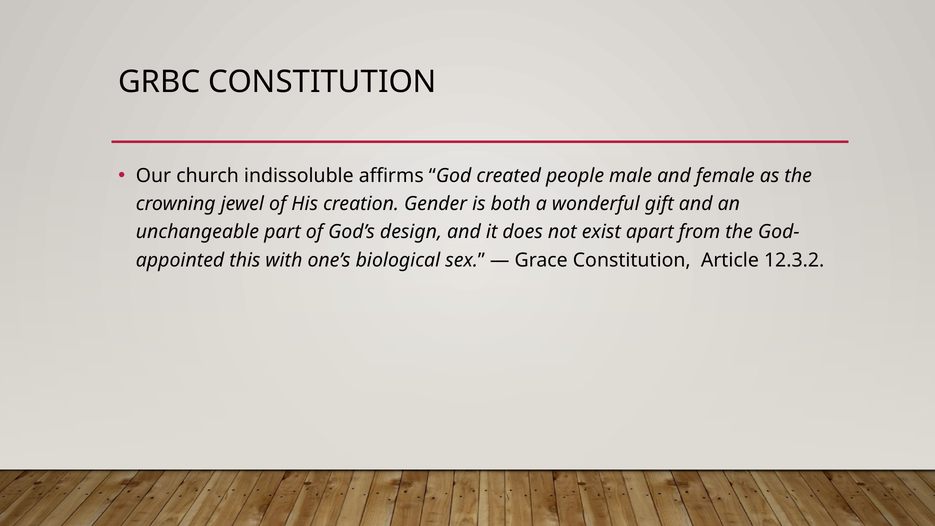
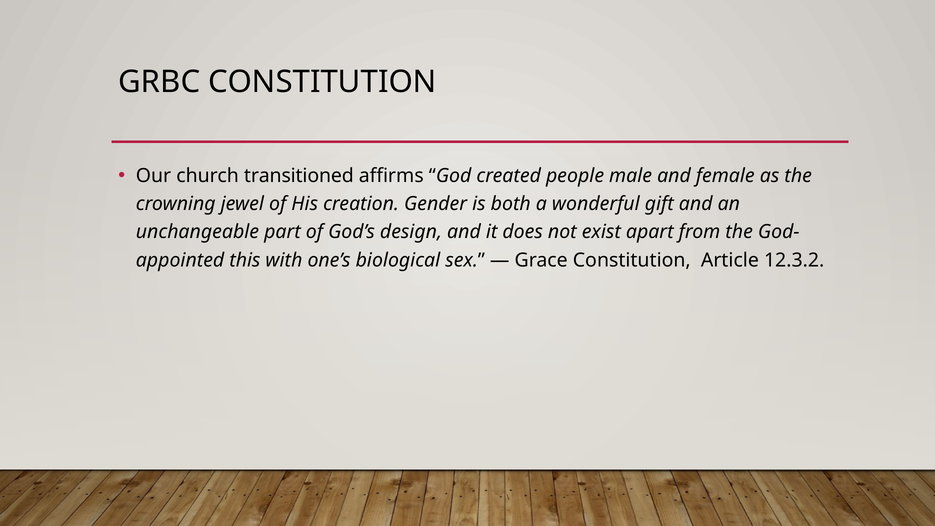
indissoluble: indissoluble -> transitioned
